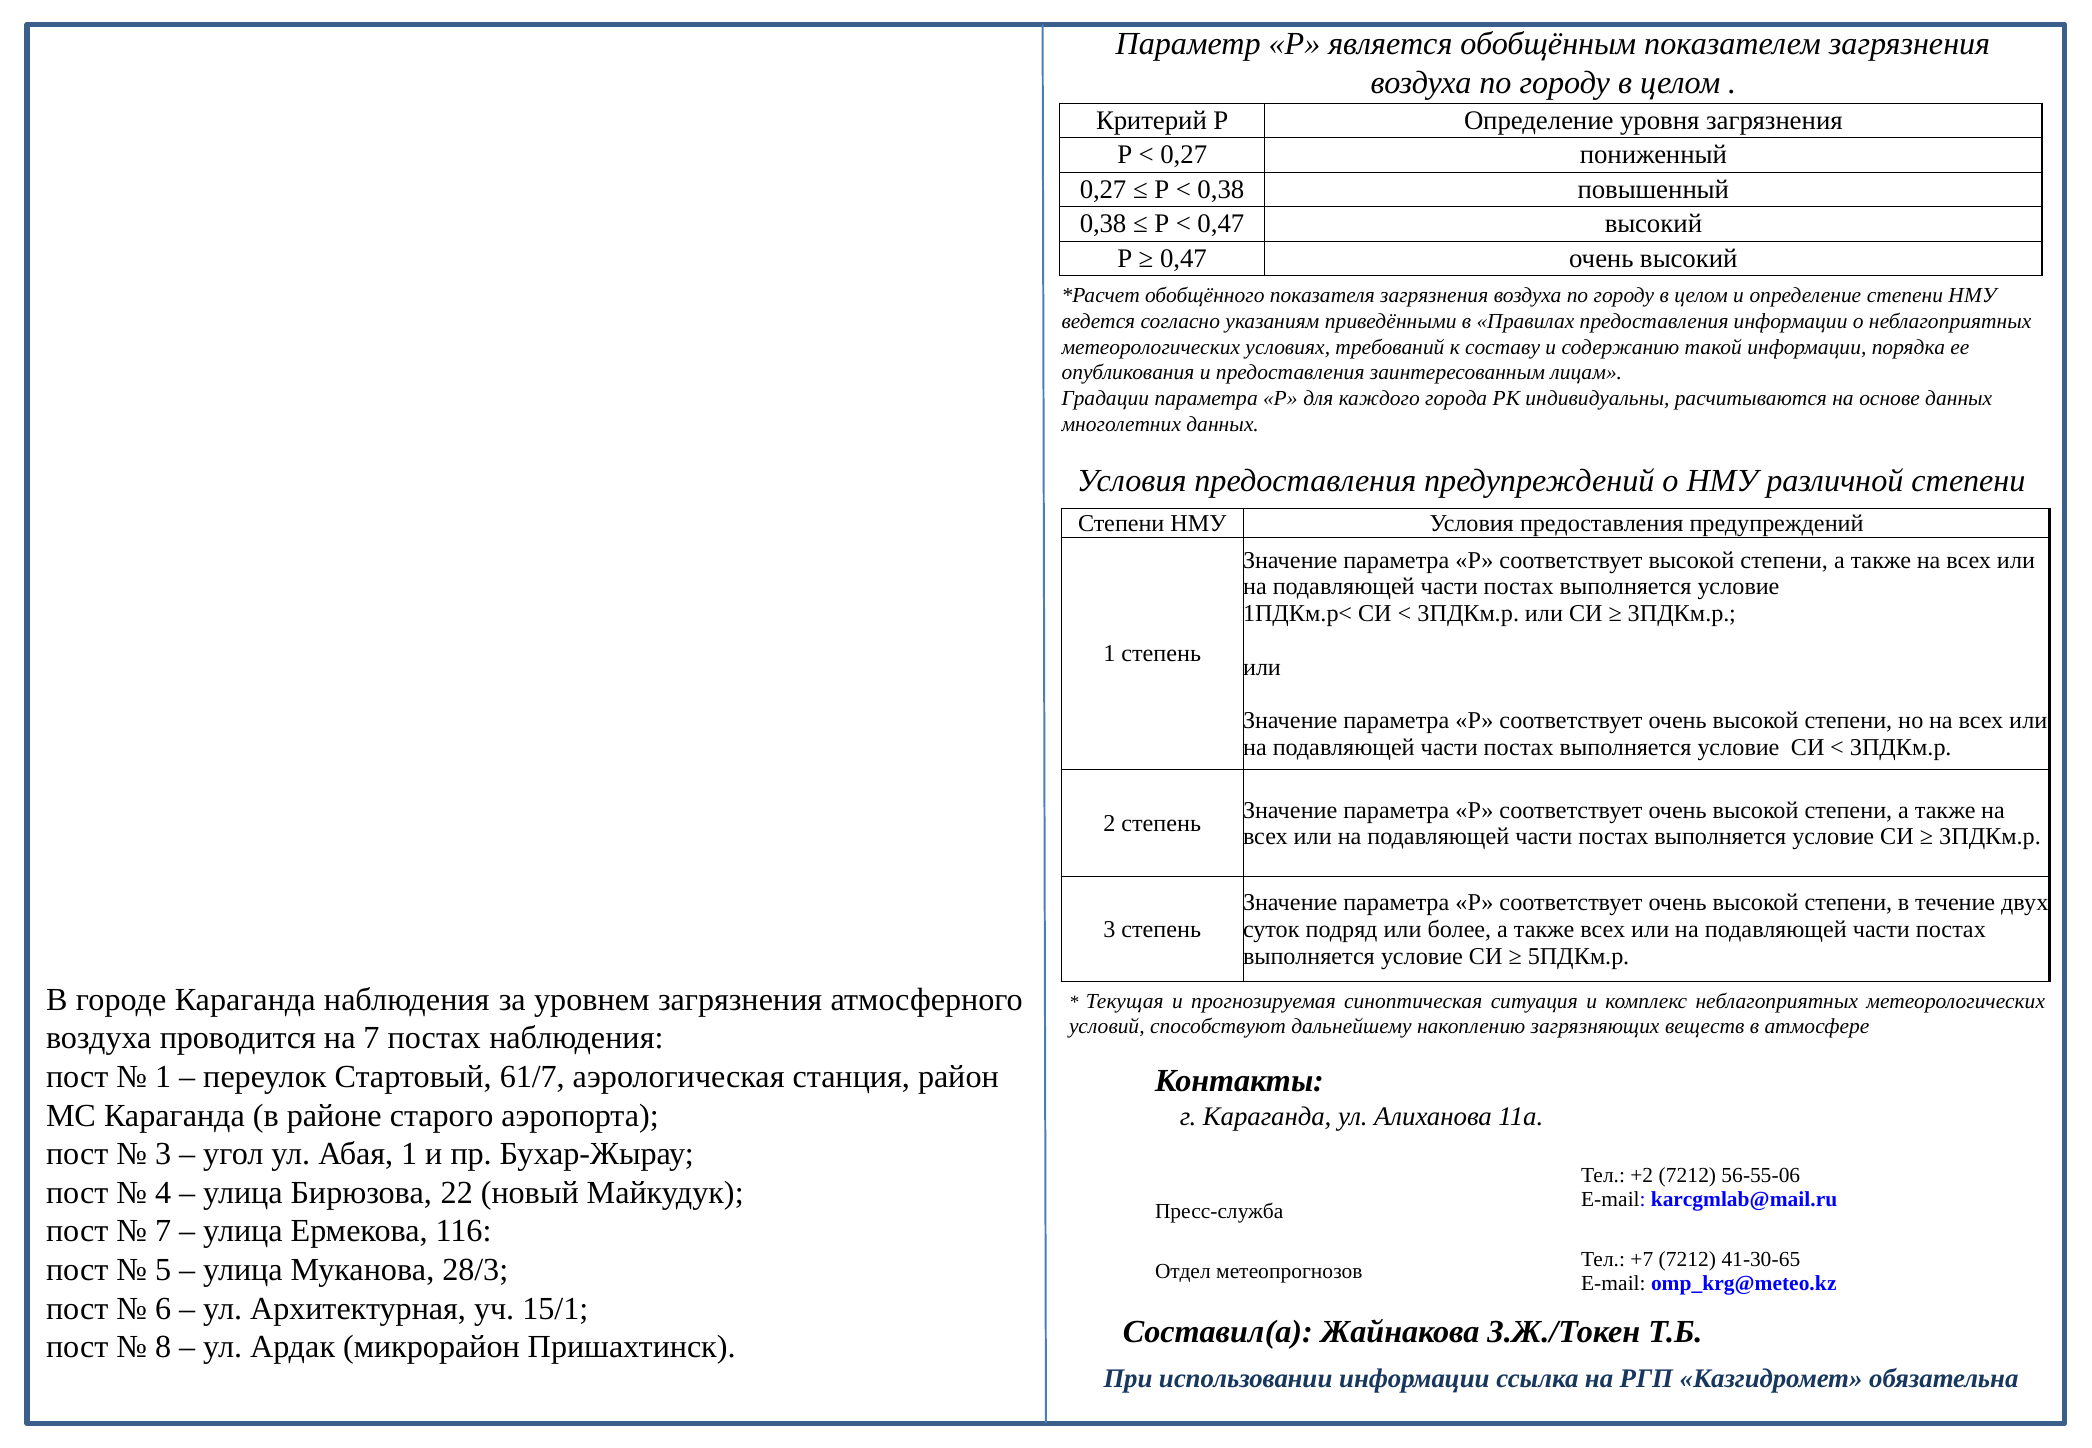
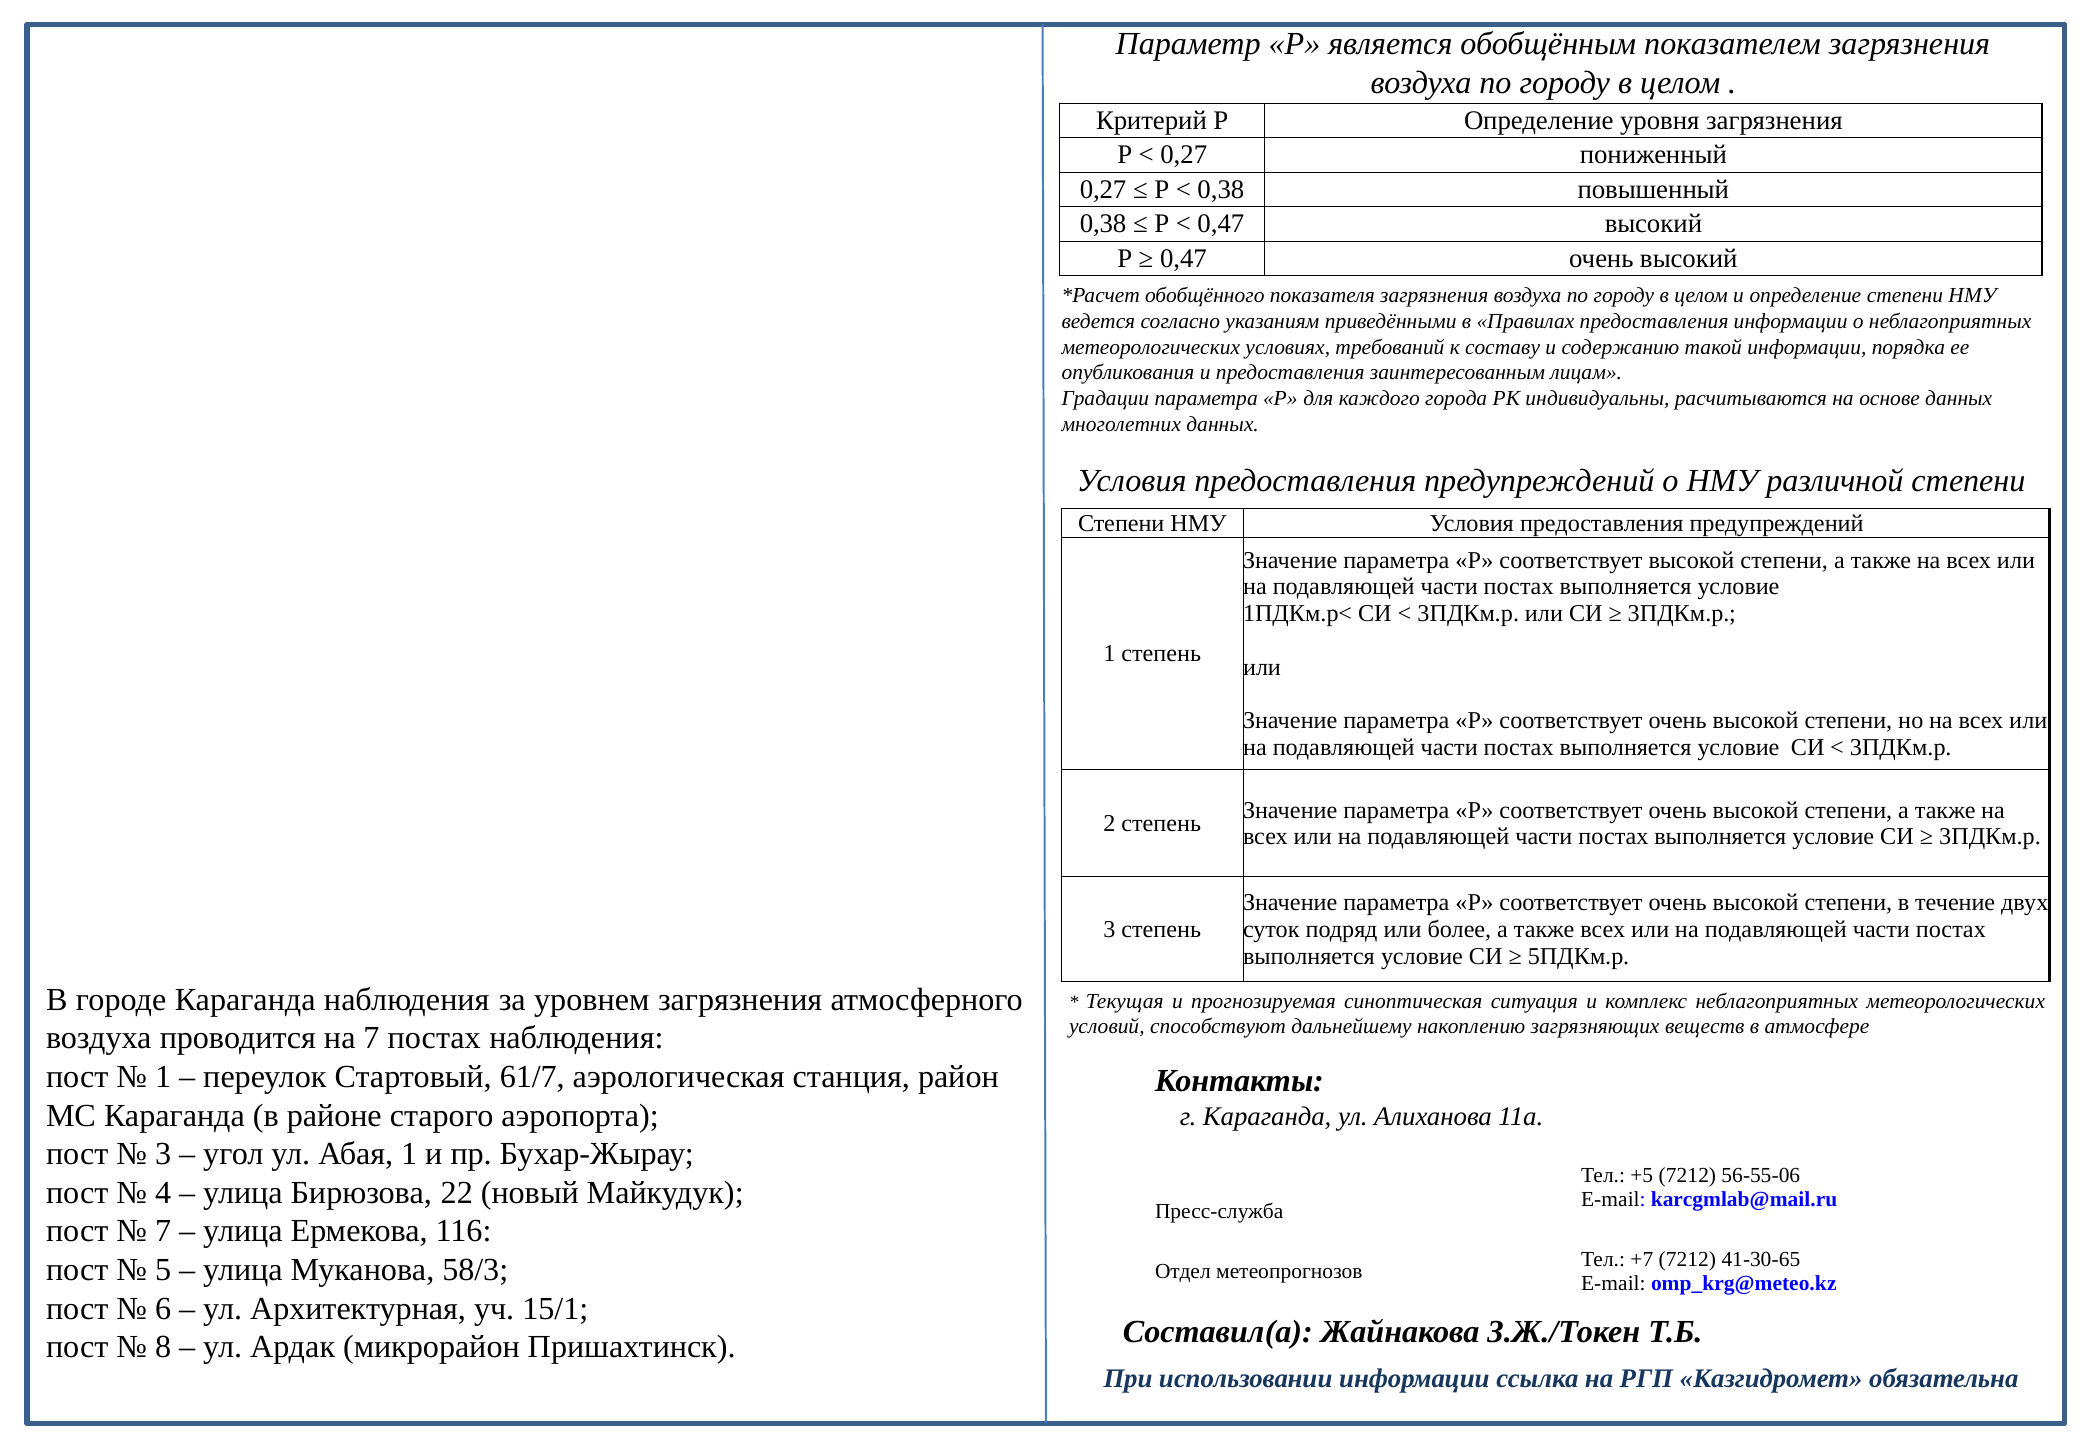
+2: +2 -> +5
28/3: 28/3 -> 58/3
